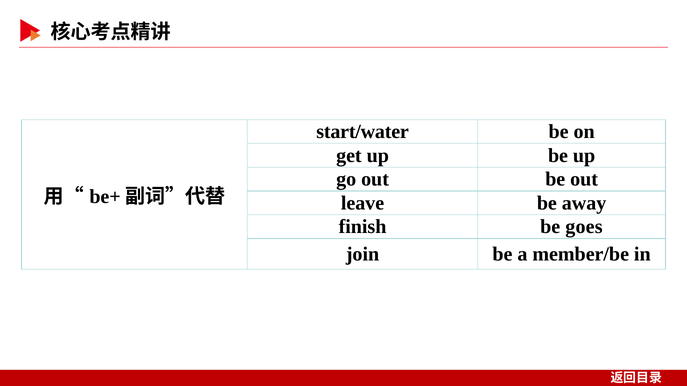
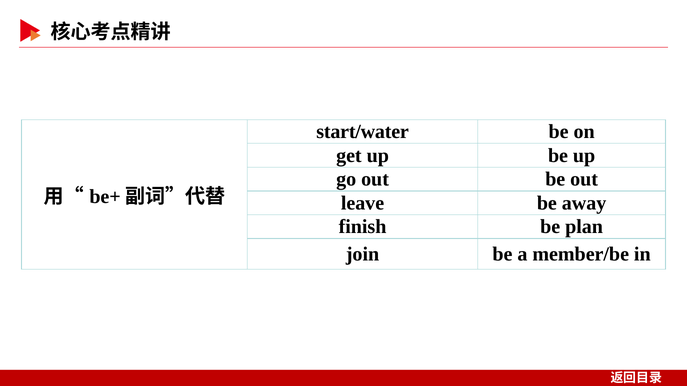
goes: goes -> plan
